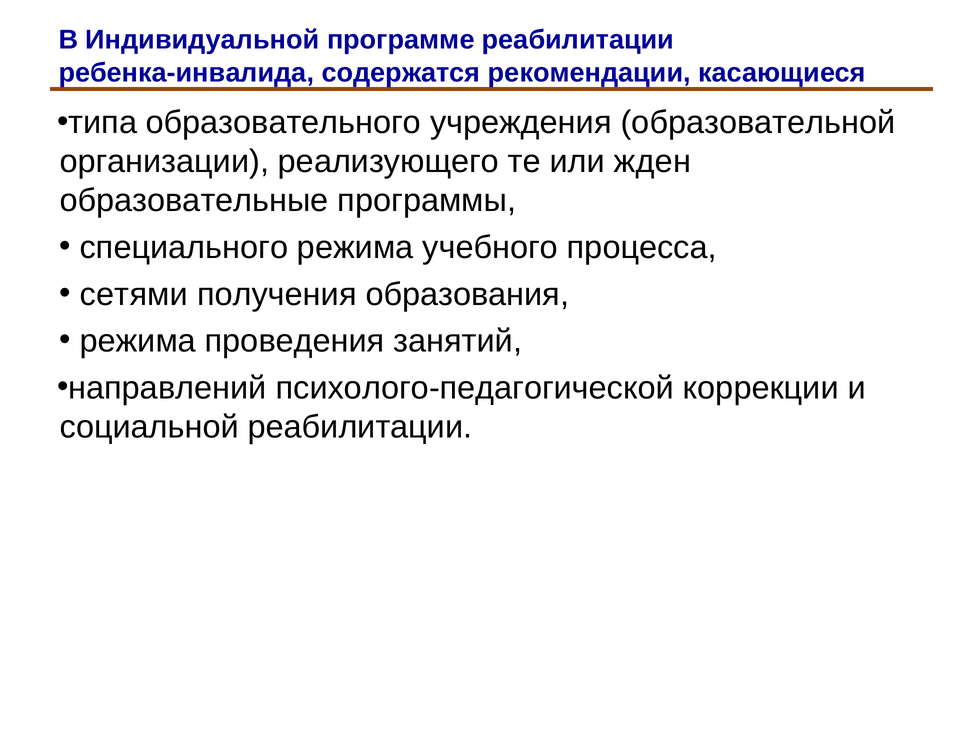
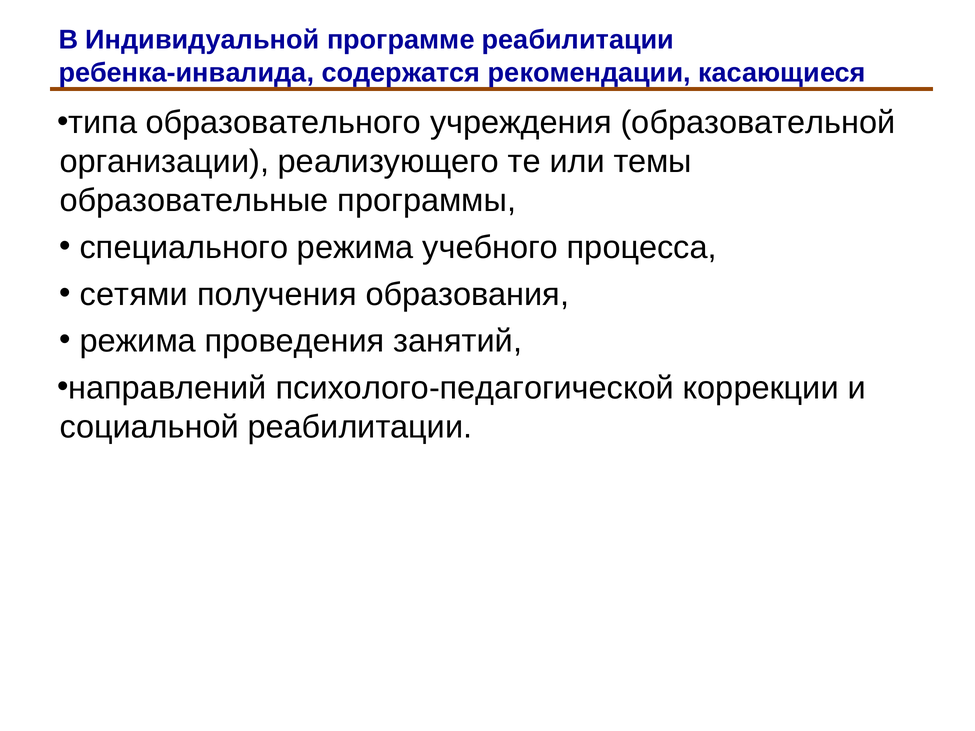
жден: жден -> темы
